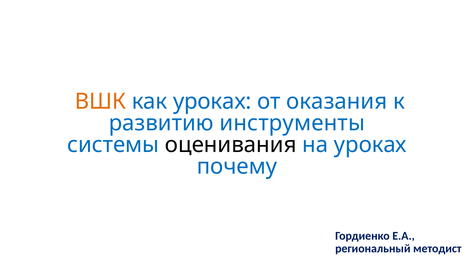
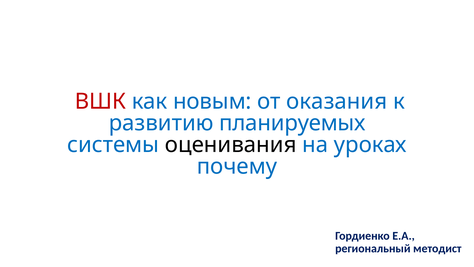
ВШК colour: orange -> red
как уроках: уроках -> новым
инструменты: инструменты -> планируемых
